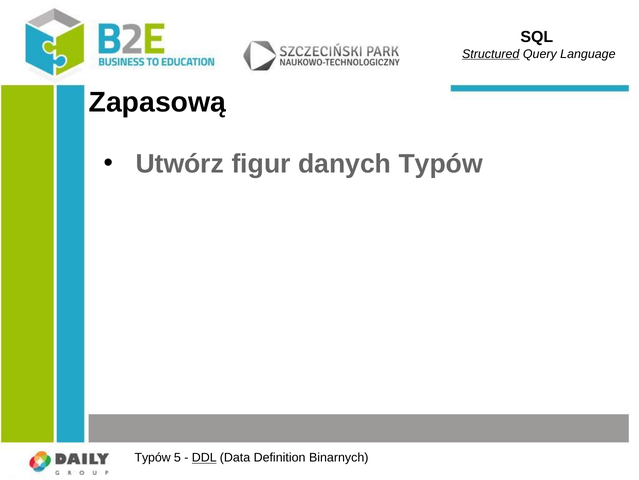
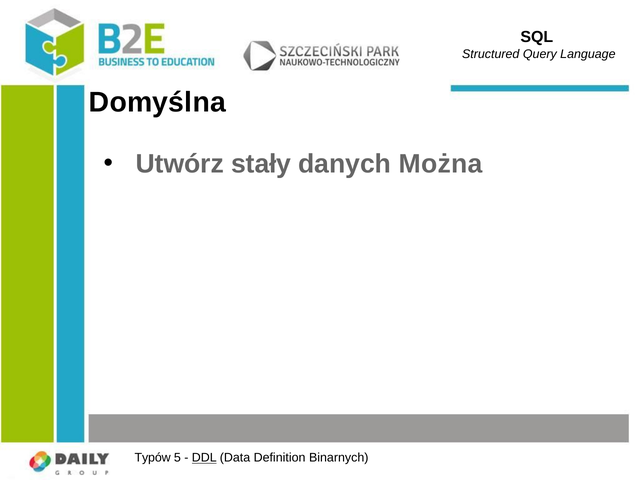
Structured underline: present -> none
Zapasową: Zapasową -> Domyślna
figur: figur -> stały
danych Typów: Typów -> Można
